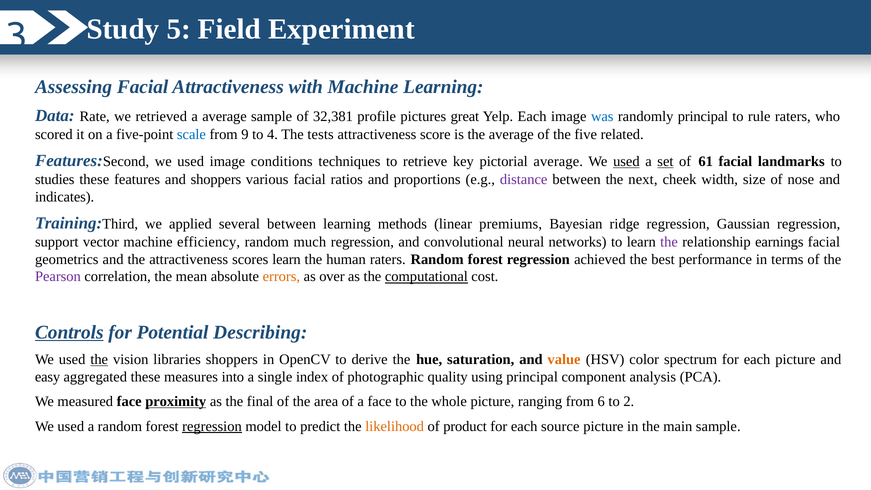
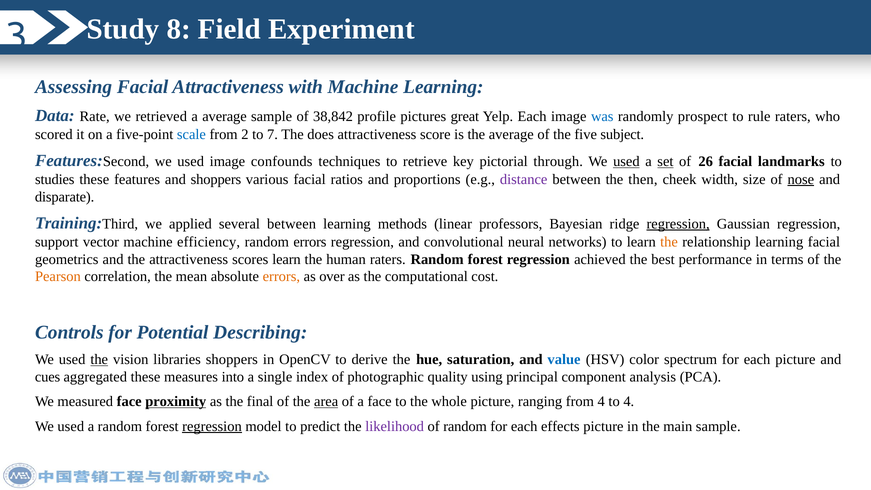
5: 5 -> 8
32,381: 32,381 -> 38,842
randomly principal: principal -> prospect
9: 9 -> 2
4: 4 -> 7
tests: tests -> does
related: related -> subject
conditions: conditions -> confounds
pictorial average: average -> through
61: 61 -> 26
next: next -> then
nose underline: none -> present
indicates: indicates -> disparate
premiums: premiums -> professors
regression at (678, 224) underline: none -> present
random much: much -> errors
the at (669, 242) colour: purple -> orange
relationship earnings: earnings -> learning
Pearson colour: purple -> orange
computational underline: present -> none
Controls underline: present -> none
value colour: orange -> blue
easy: easy -> cues
area underline: none -> present
from 6: 6 -> 4
to 2: 2 -> 4
likelihood colour: orange -> purple
of product: product -> random
source: source -> effects
